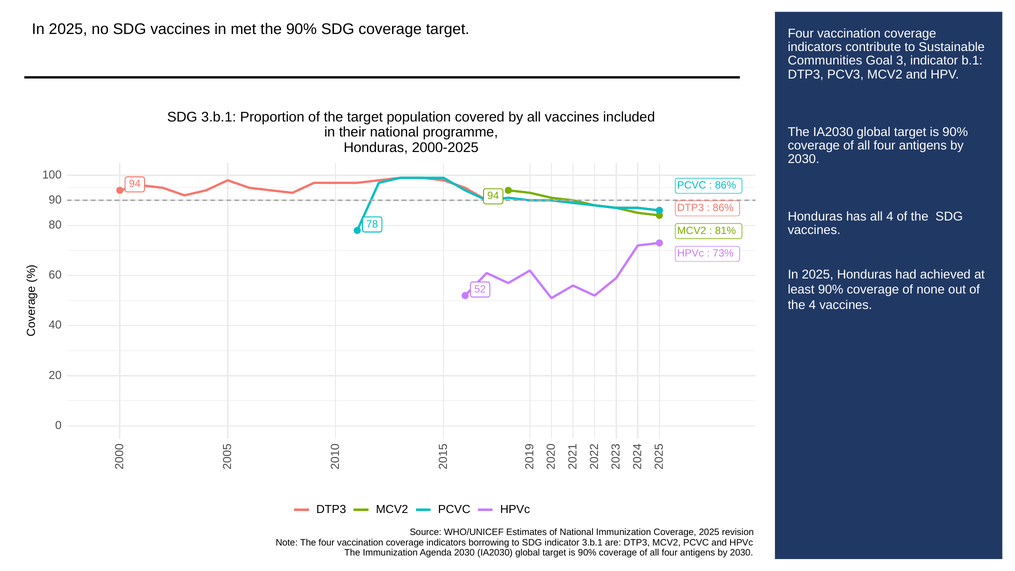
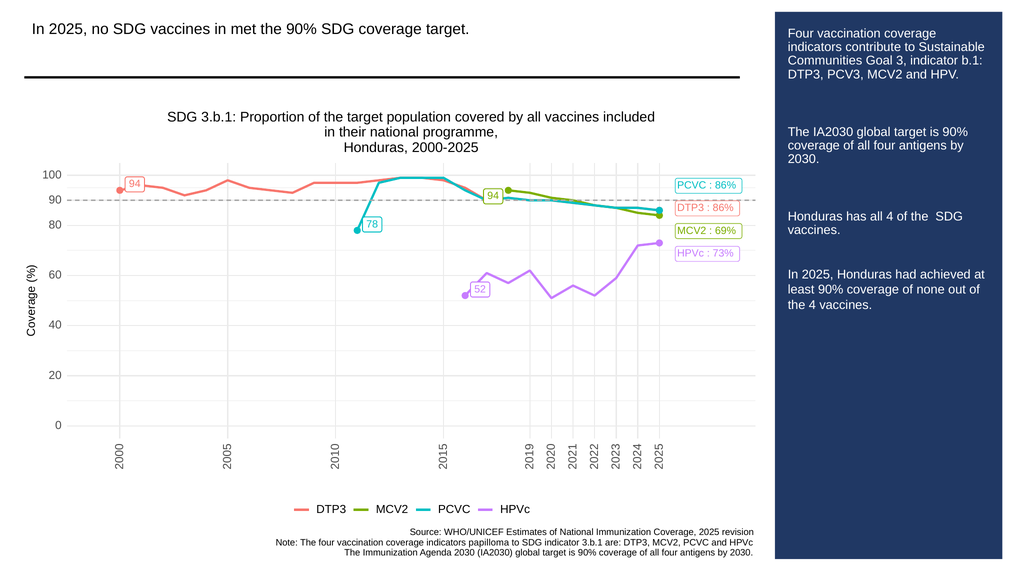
81%: 81% -> 69%
borrowing: borrowing -> papilloma
